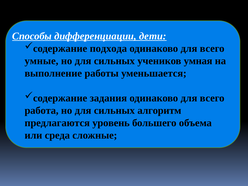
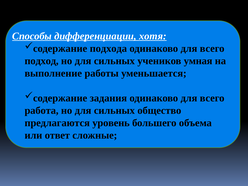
дети: дети -> хотя
умные: умные -> подход
алгоритм: алгоритм -> общество
среда: среда -> ответ
